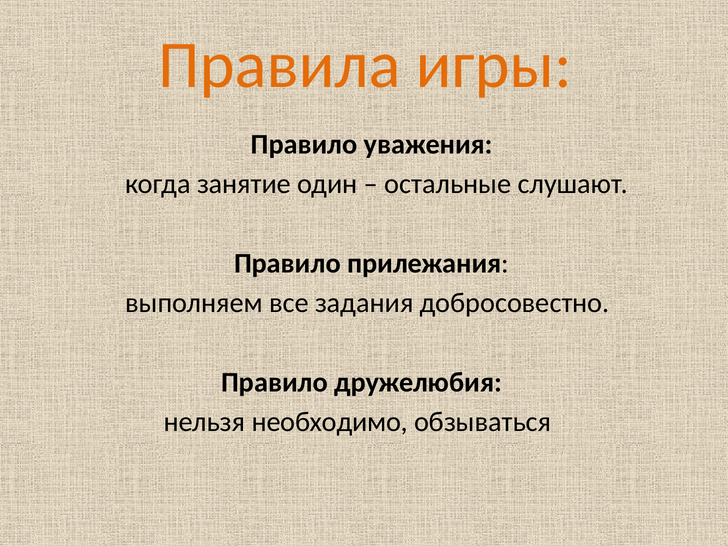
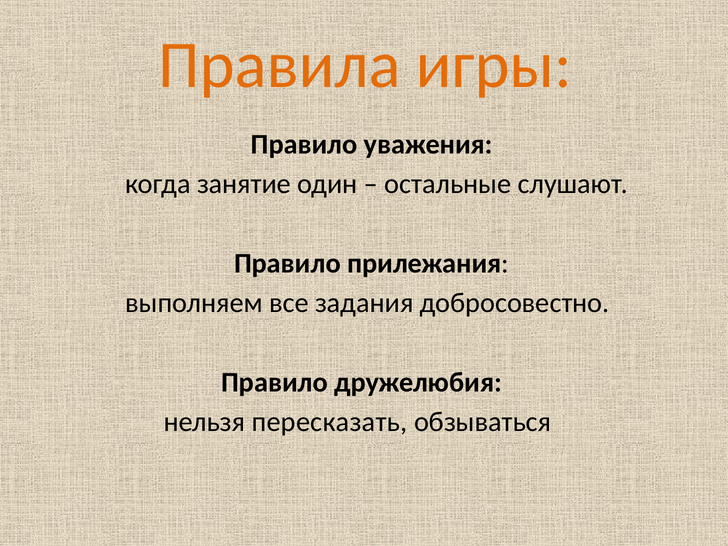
необходимо: необходимо -> пересказать
